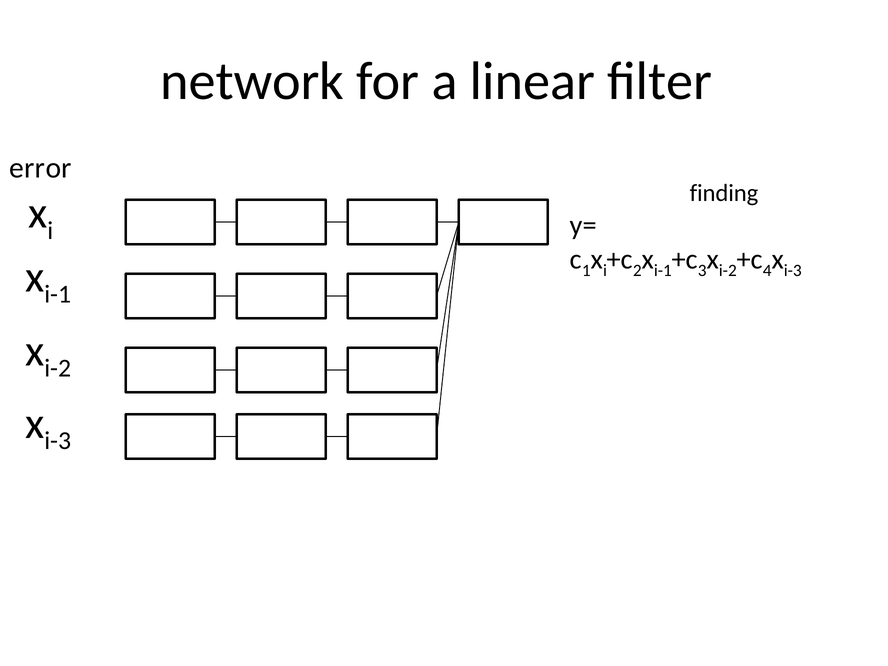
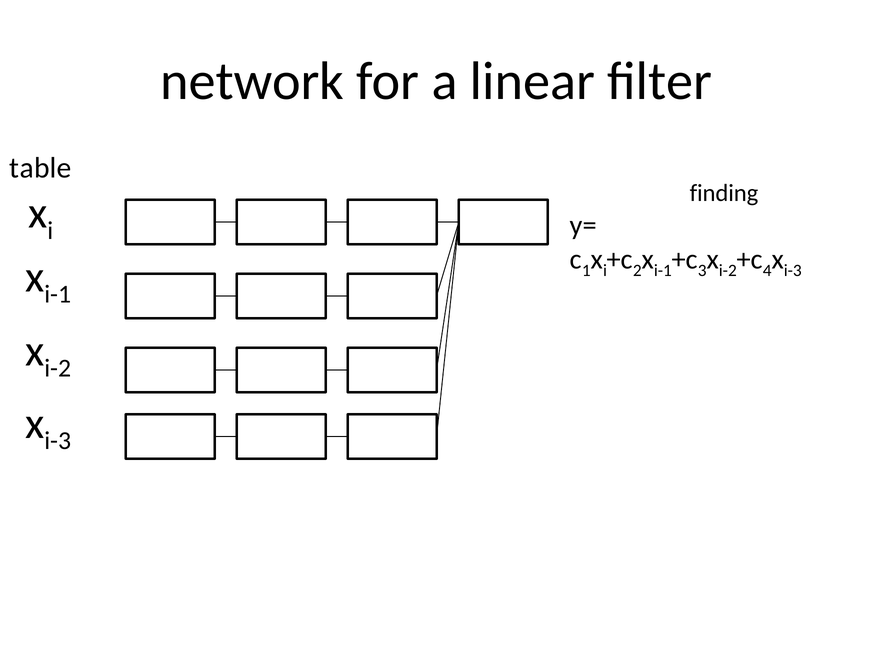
error: error -> table
